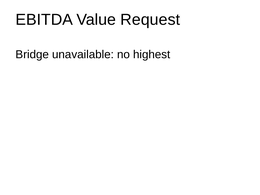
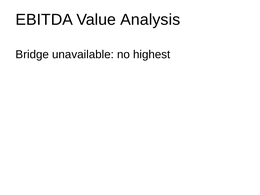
Request: Request -> Analysis
